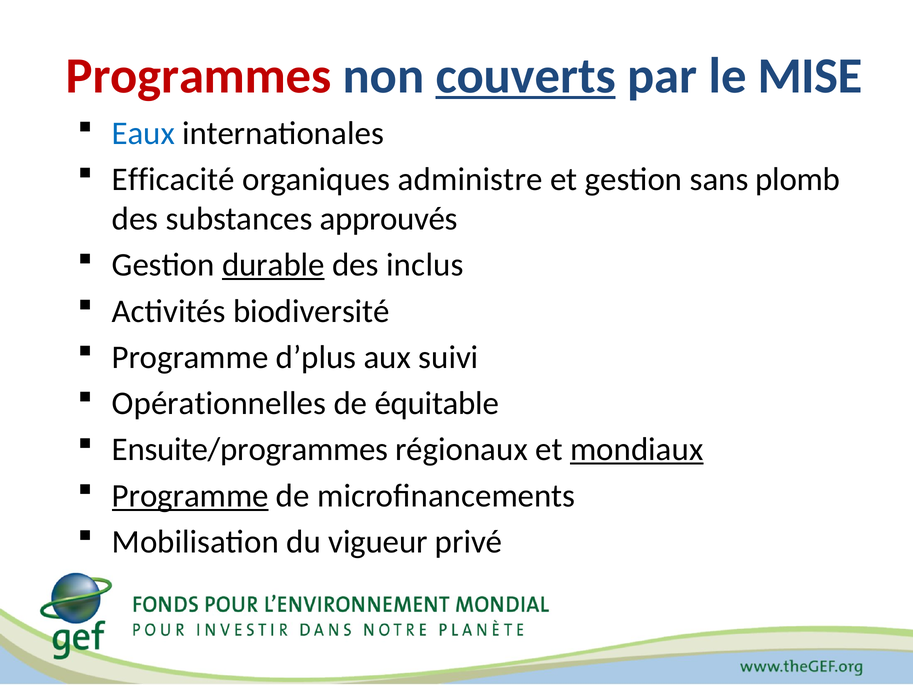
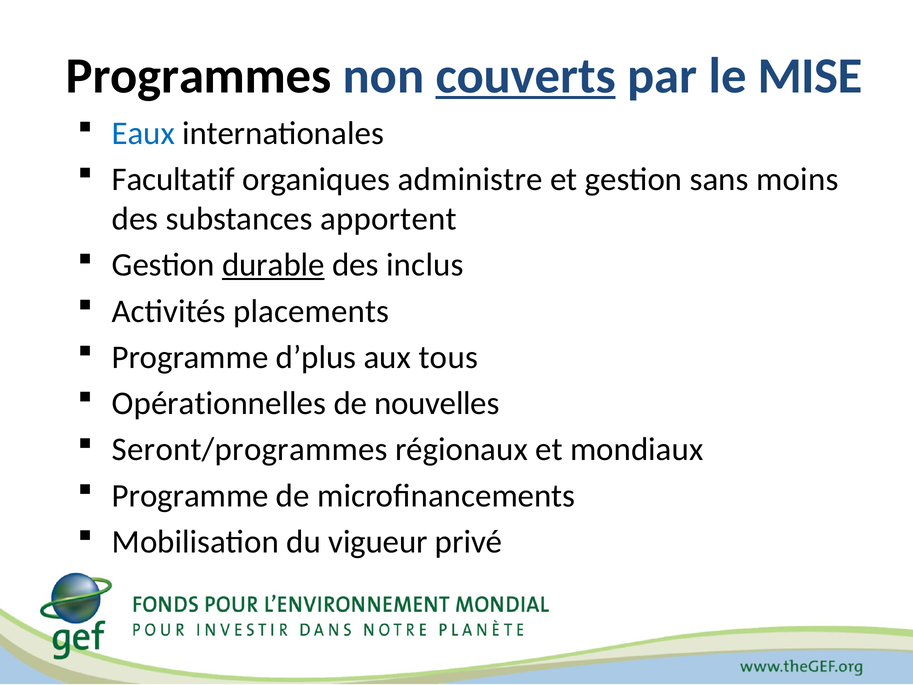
Programmes colour: red -> black
Efficacité: Efficacité -> Facultatif
plomb: plomb -> moins
approuvés: approuvés -> apportent
biodiversité: biodiversité -> placements
suivi: suivi -> tous
équitable: équitable -> nouvelles
Ensuite/programmes: Ensuite/programmes -> Seront/programmes
mondiaux underline: present -> none
Programme at (190, 496) underline: present -> none
